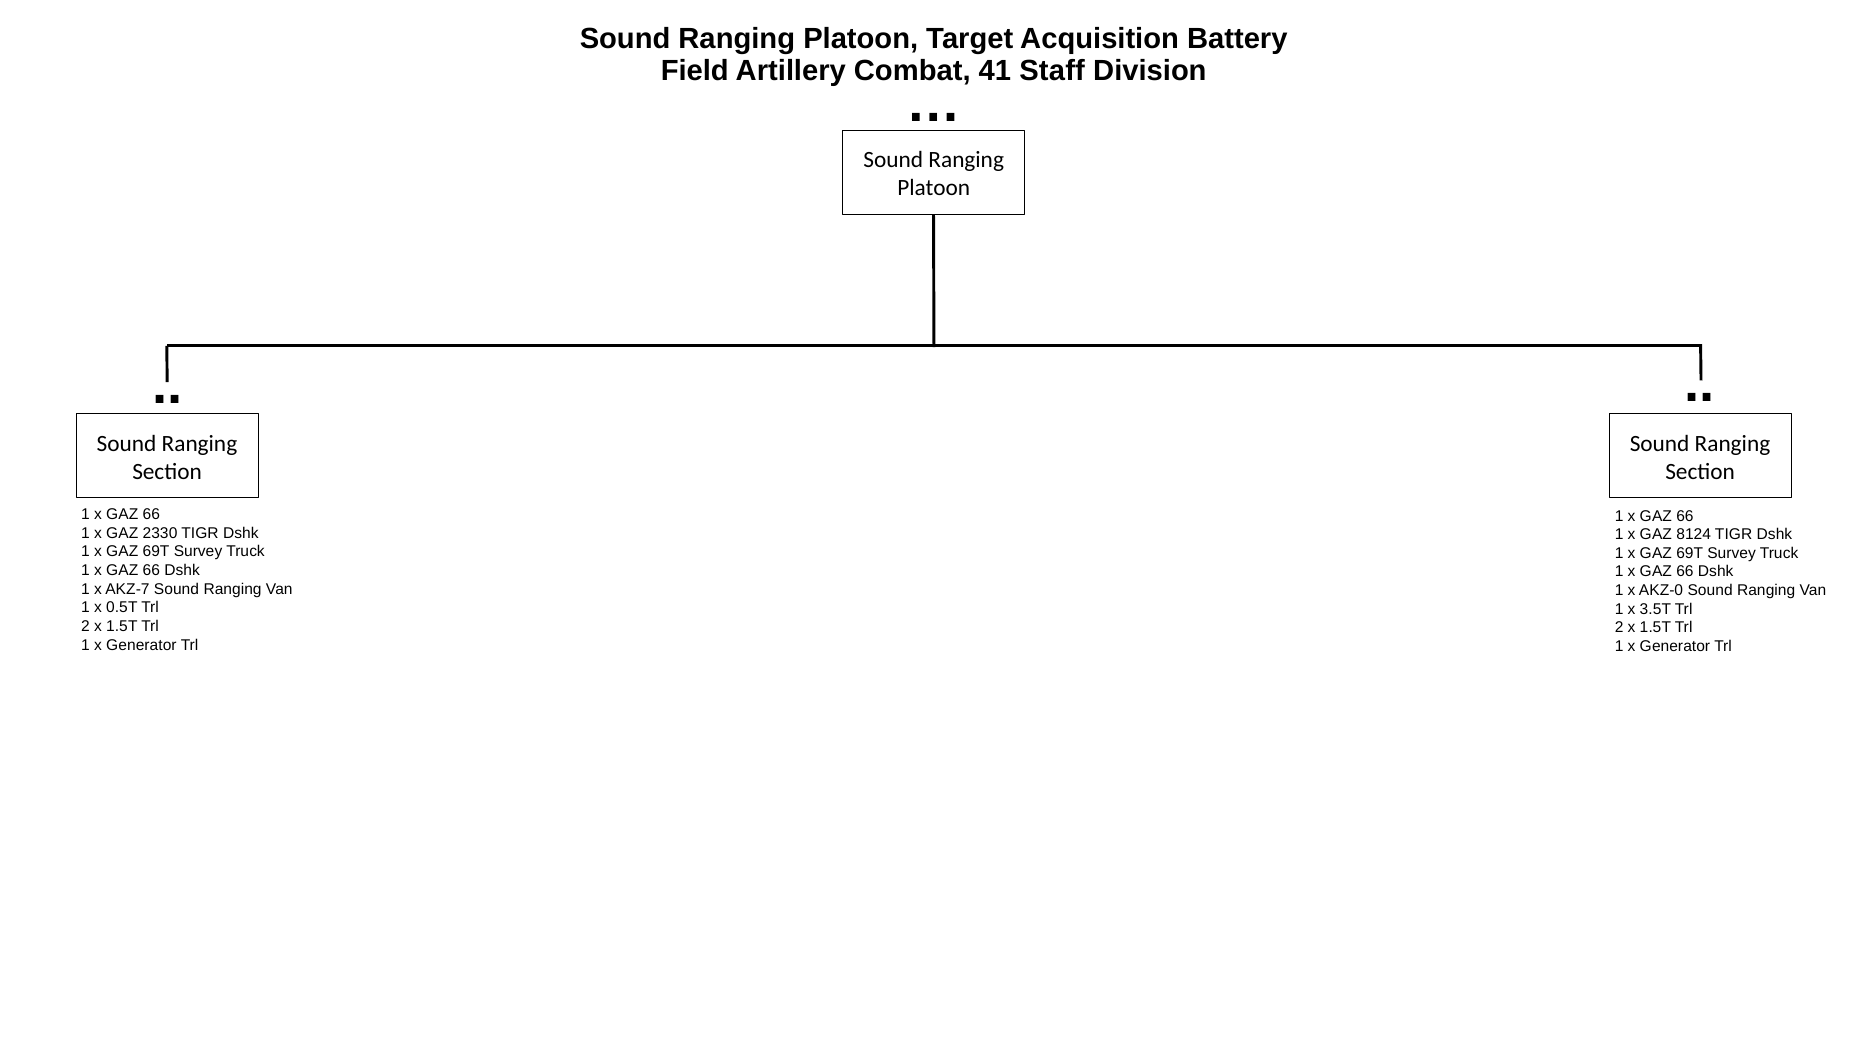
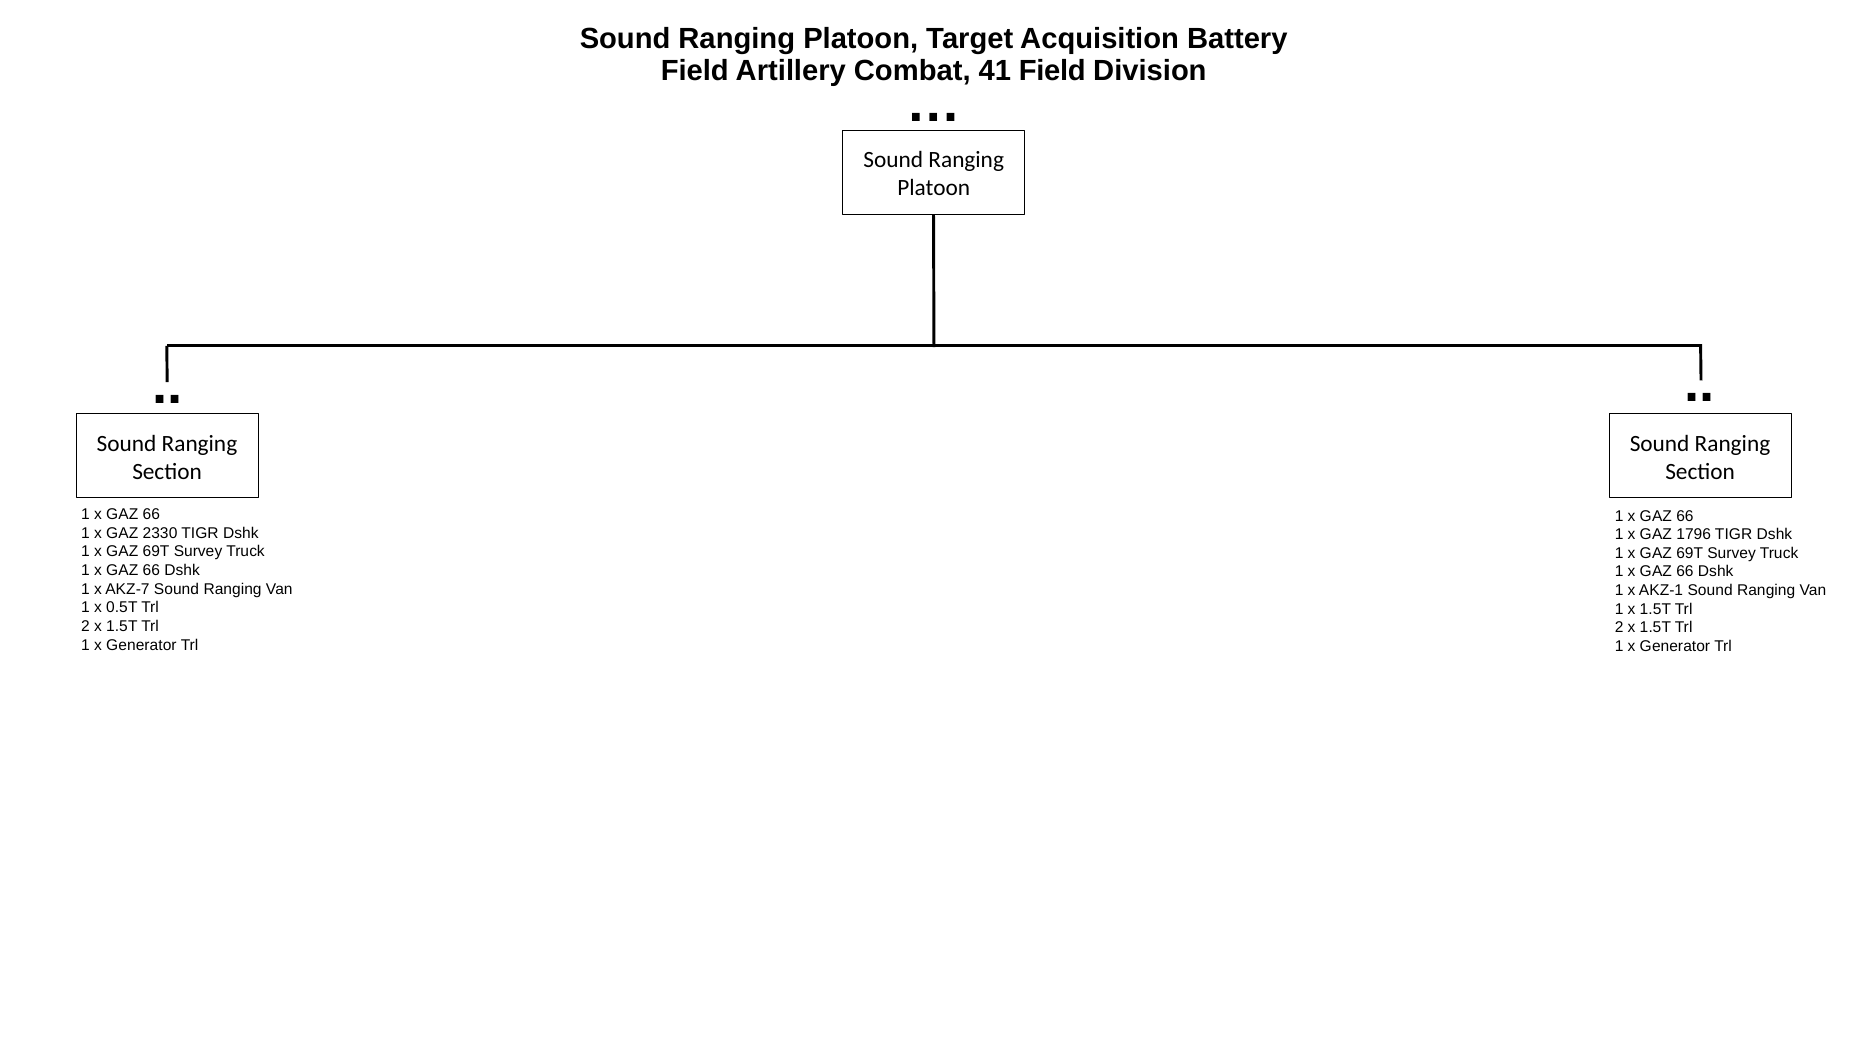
41 Staff: Staff -> Field
8124: 8124 -> 1796
AKZ-0: AKZ-0 -> AKZ-1
1 x 3.5T: 3.5T -> 1.5T
